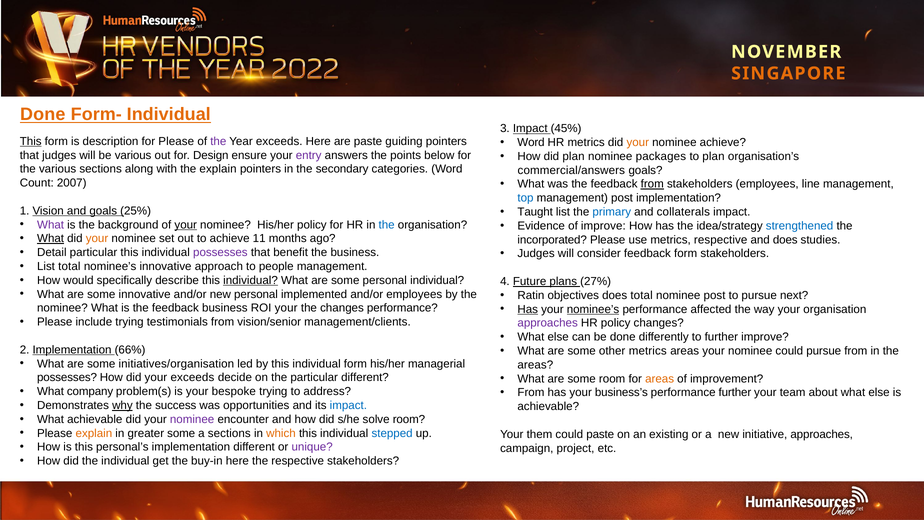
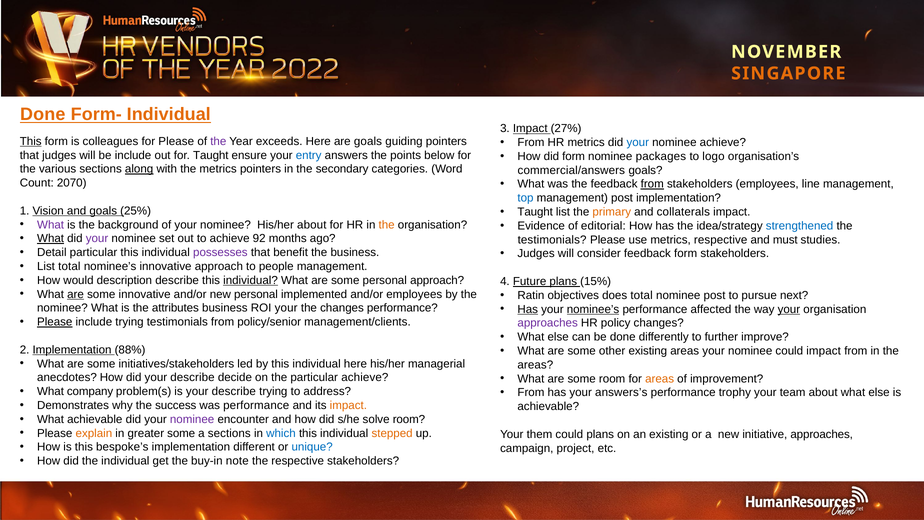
45%: 45% -> 27%
description: description -> colleagues
are paste: paste -> goals
Word at (531, 142): Word -> From
your at (638, 142) colour: orange -> blue
be various: various -> include
for Design: Design -> Taught
entry colour: purple -> blue
did plan: plan -> form
to plan: plan -> logo
along underline: none -> present
the explain: explain -> metrics
2007: 2007 -> 2070
primary colour: blue -> orange
your at (186, 225) underline: present -> none
His/her policy: policy -> about
the at (387, 225) colour: blue -> orange
of improve: improve -> editorial
your at (97, 238) colour: orange -> purple
11: 11 -> 92
incorporated at (552, 240): incorporated -> testimonials
and does: does -> must
specifically: specifically -> description
personal individual: individual -> approach
27%: 27% -> 15%
are at (76, 294) underline: none -> present
is the feedback: feedback -> attributes
your at (789, 309) underline: none -> present
Please at (55, 322) underline: none -> present
vision/senior: vision/senior -> policy/senior
66%: 66% -> 88%
other metrics: metrics -> existing
could pursue: pursue -> impact
initiatives/organisation: initiatives/organisation -> initiatives/stakeholders
individual form: form -> here
possesses at (67, 377): possesses -> anecdotes
did your exceeds: exceeds -> describe
particular different: different -> achieve
is your bespoke: bespoke -> describe
business’s: business’s -> answers’s
performance further: further -> trophy
why underline: present -> none
was opportunities: opportunities -> performance
impact at (348, 405) colour: blue -> orange
which colour: orange -> blue
stepped colour: blue -> orange
could paste: paste -> plans
personal’s: personal’s -> bespoke’s
unique colour: purple -> blue
buy-in here: here -> note
